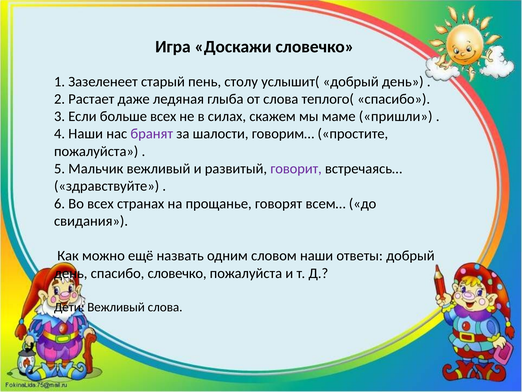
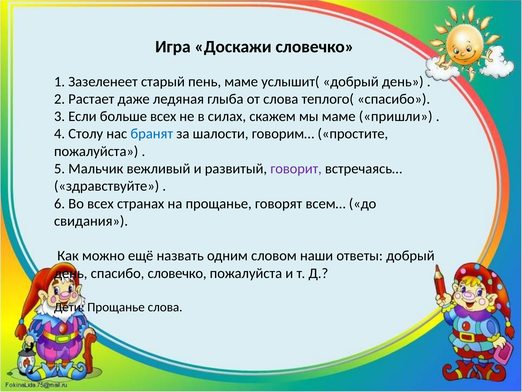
пень столу: столу -> маме
4 Наши: Наши -> Столу
бранят colour: purple -> blue
Дети Вежливый: Вежливый -> Прощанье
